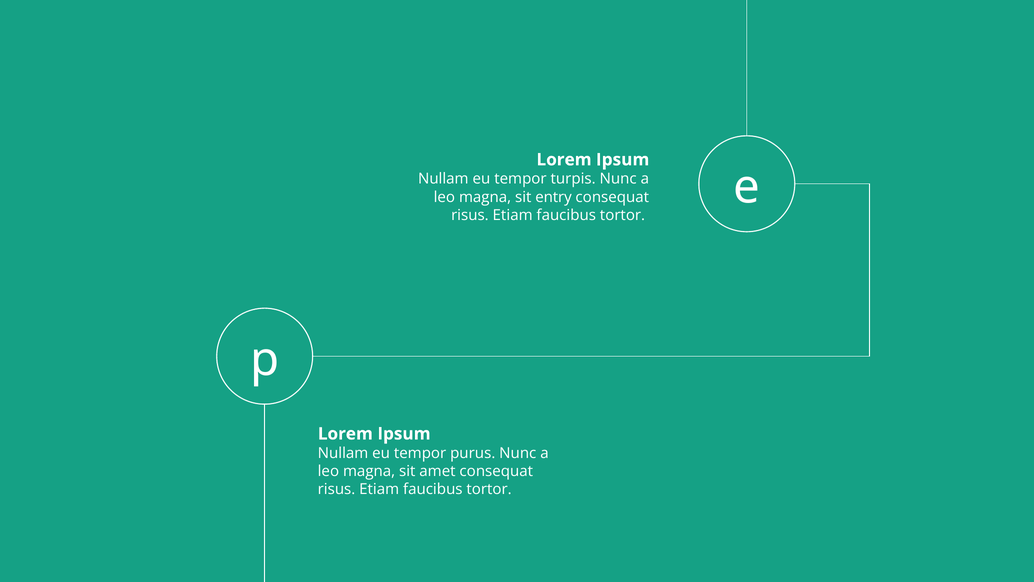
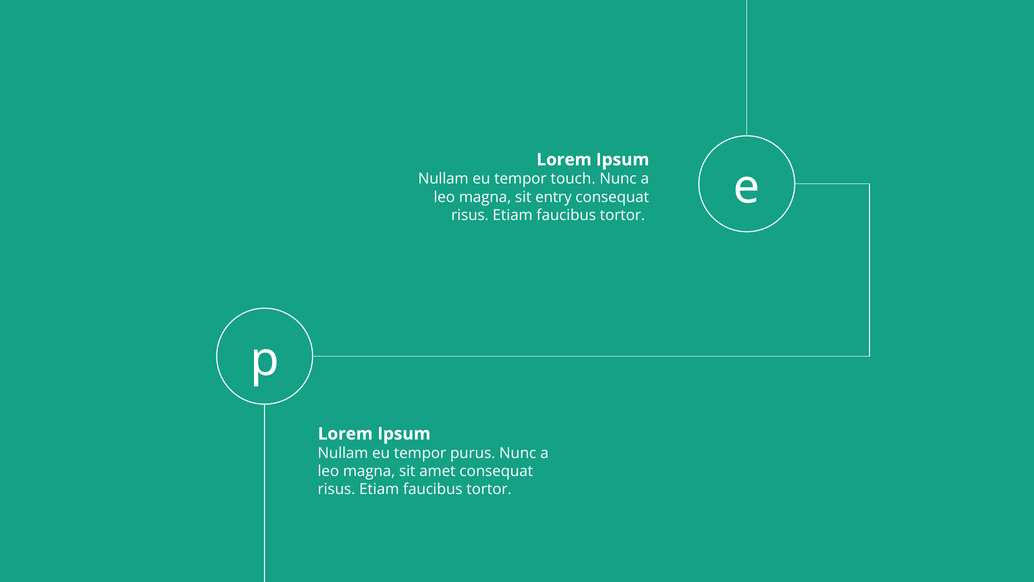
turpis: turpis -> touch
